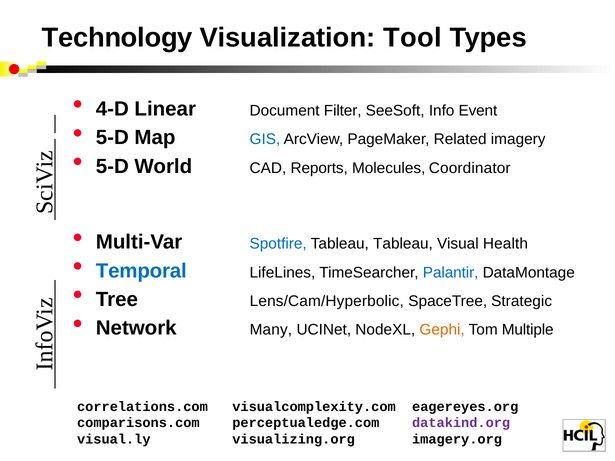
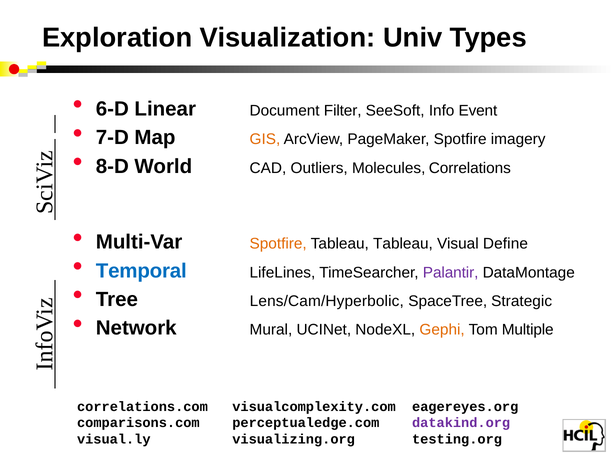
Technology: Technology -> Exploration
Tool: Tool -> Univ
4-D: 4-D -> 6-D
5-D at (112, 138): 5-D -> 7-D
GIS colour: blue -> orange
PageMaker Related: Related -> Spotfire
5-D at (112, 166): 5-D -> 8-D
Reports: Reports -> Outliers
Coordinator: Coordinator -> Correlations
Spotfire at (278, 244) colour: blue -> orange
Health: Health -> Define
Palantir colour: blue -> purple
Many: Many -> Mural
imagery.org: imagery.org -> testing.org
